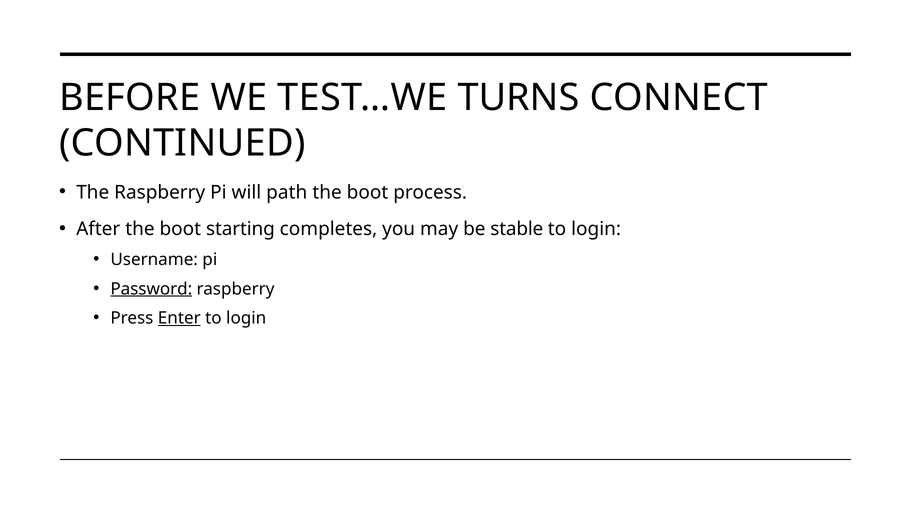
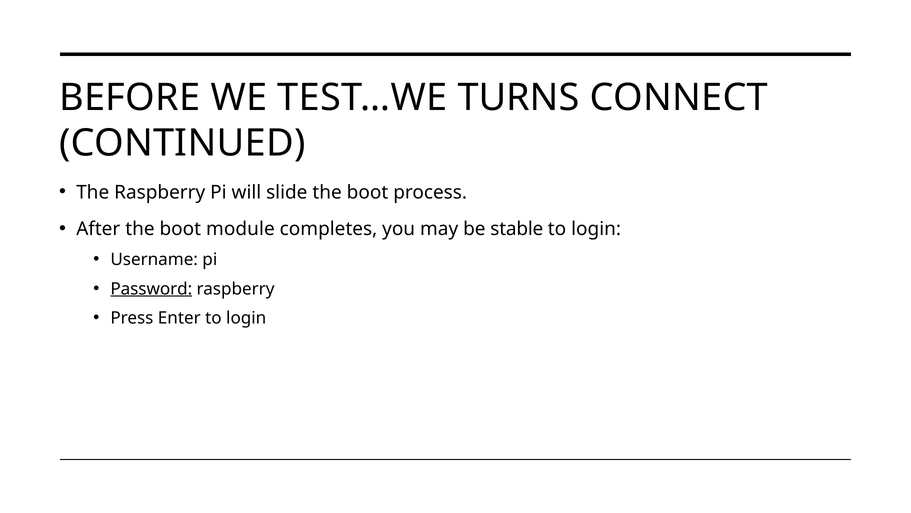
path: path -> slide
starting: starting -> module
Enter underline: present -> none
